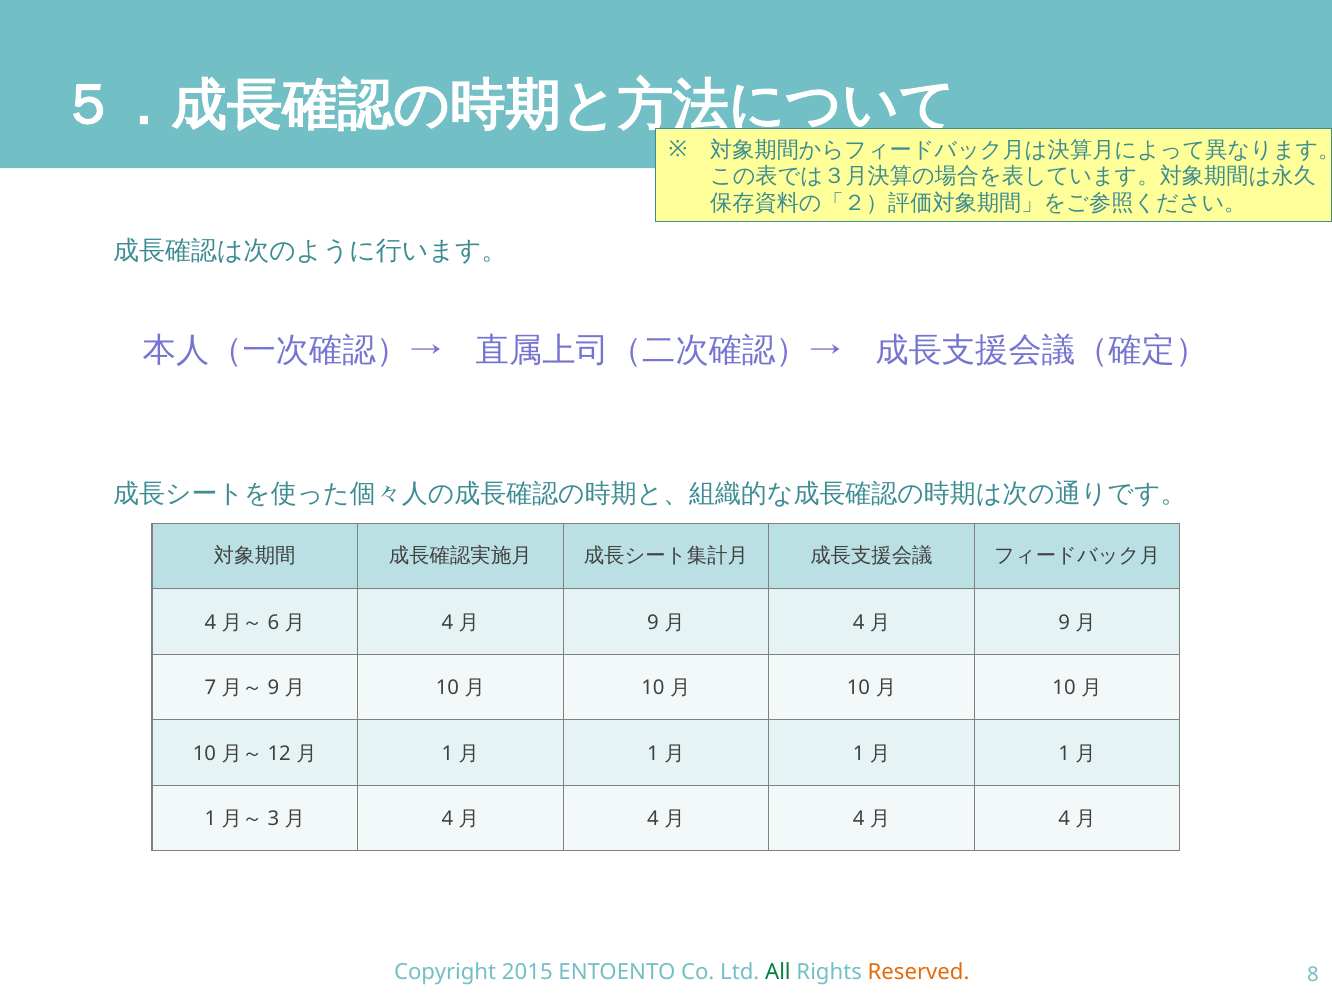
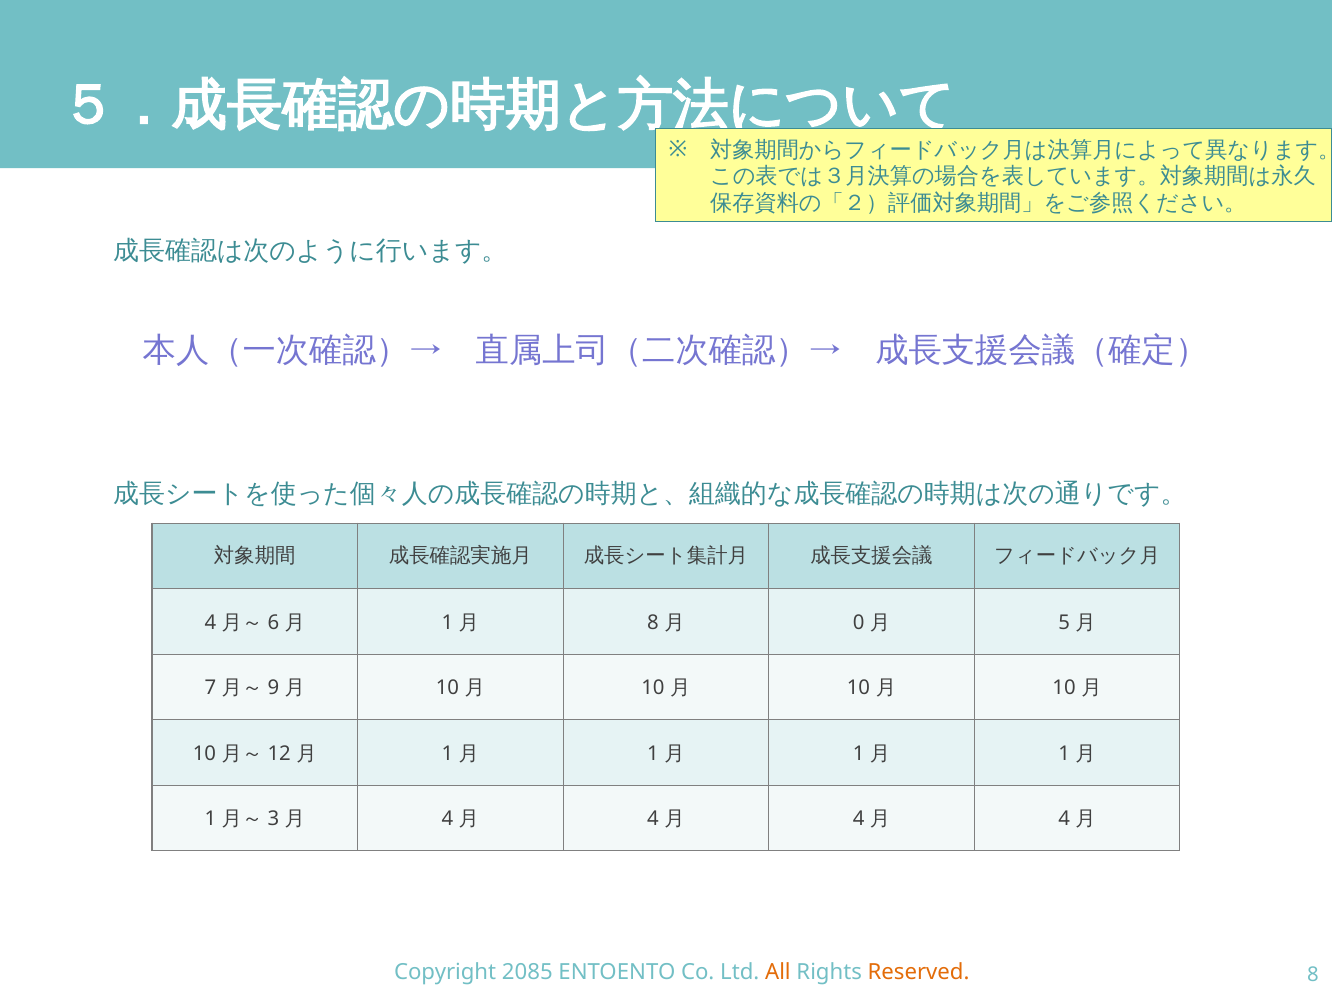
4 at (447, 623): 4 -> 1
9 at (653, 623): 9 -> 8
4 at (859, 623): 4 -> 0
9 at (1064, 623): 9 -> 5
2015: 2015 -> 2085
All colour: green -> orange
